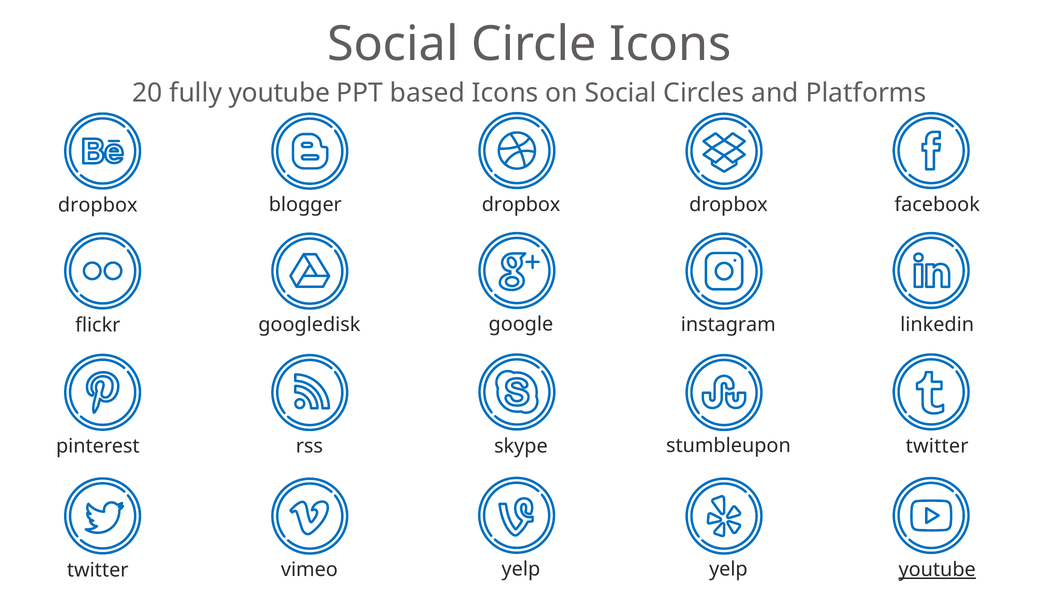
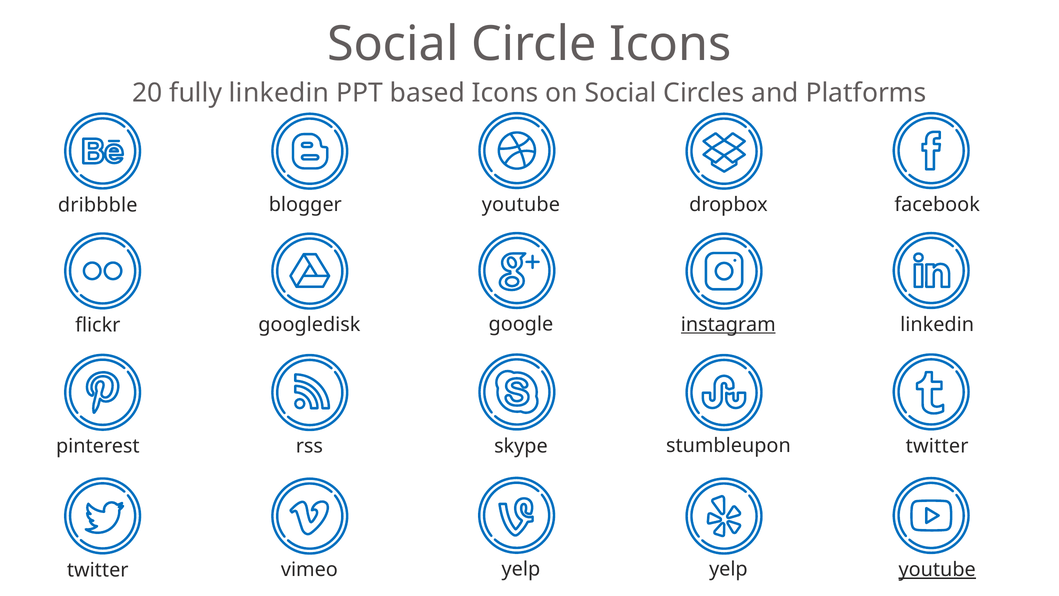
fully youtube: youtube -> linkedin
dropbox at (98, 205): dropbox -> dribbble
blogger dropbox: dropbox -> youtube
instagram underline: none -> present
